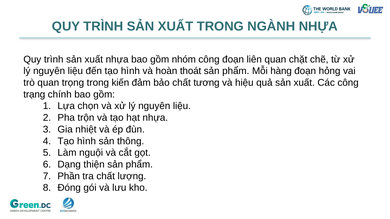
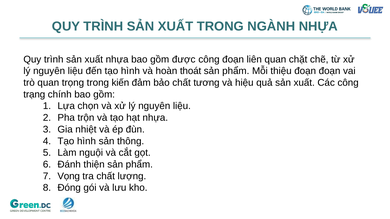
nhóm: nhóm -> được
hàng: hàng -> thiệu
đoạn hỏng: hỏng -> đoạn
Dạng: Dạng -> Đánh
Phần: Phần -> Vọng
